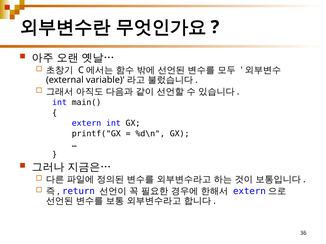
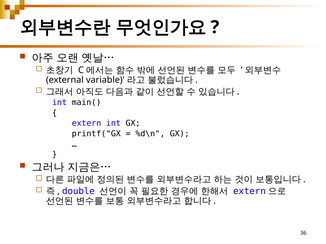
return: return -> double
